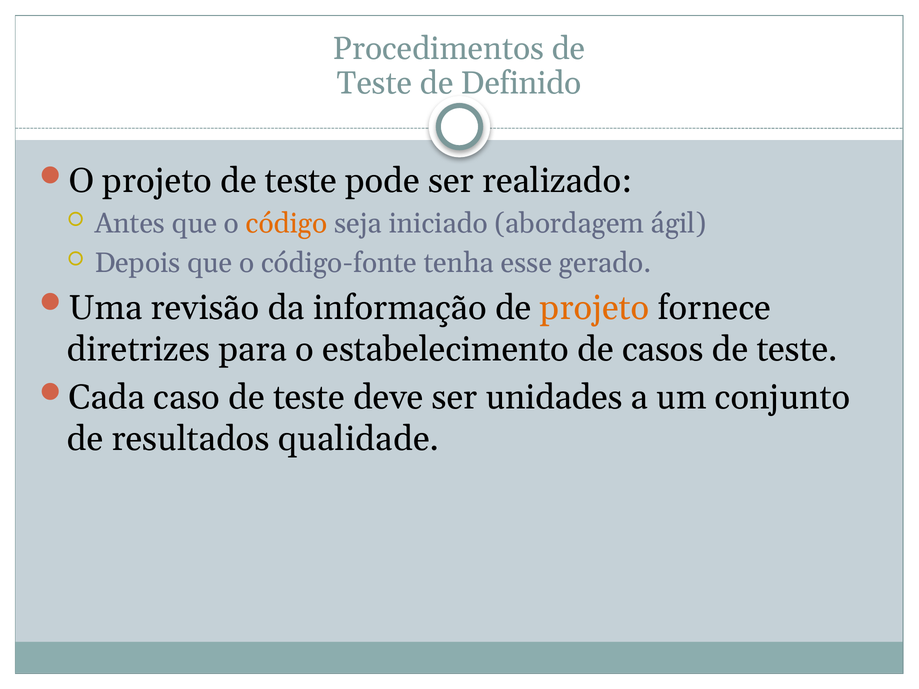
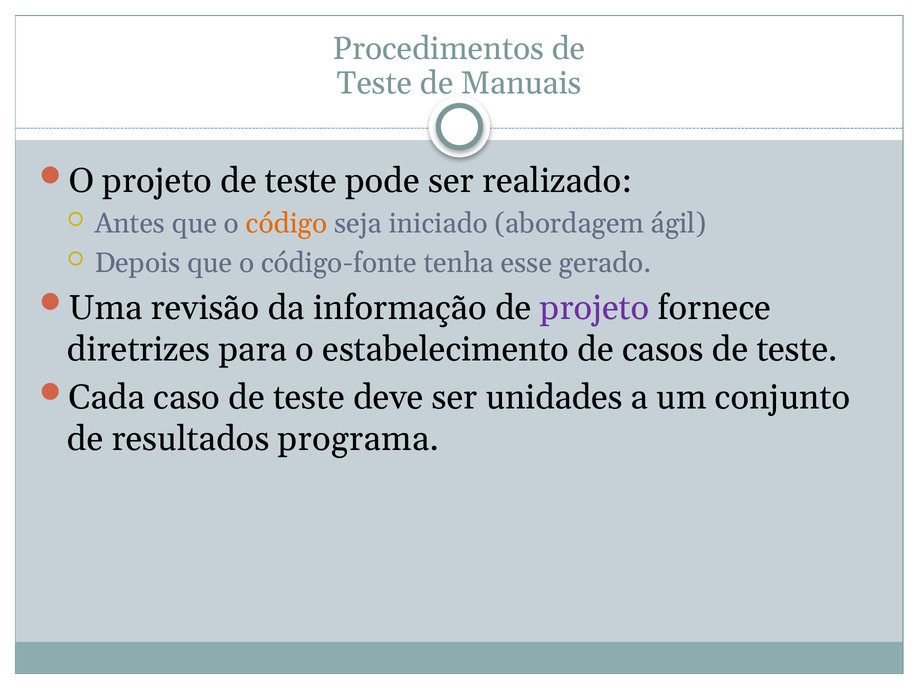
Definido: Definido -> Manuais
projeto at (595, 308) colour: orange -> purple
qualidade: qualidade -> programa
